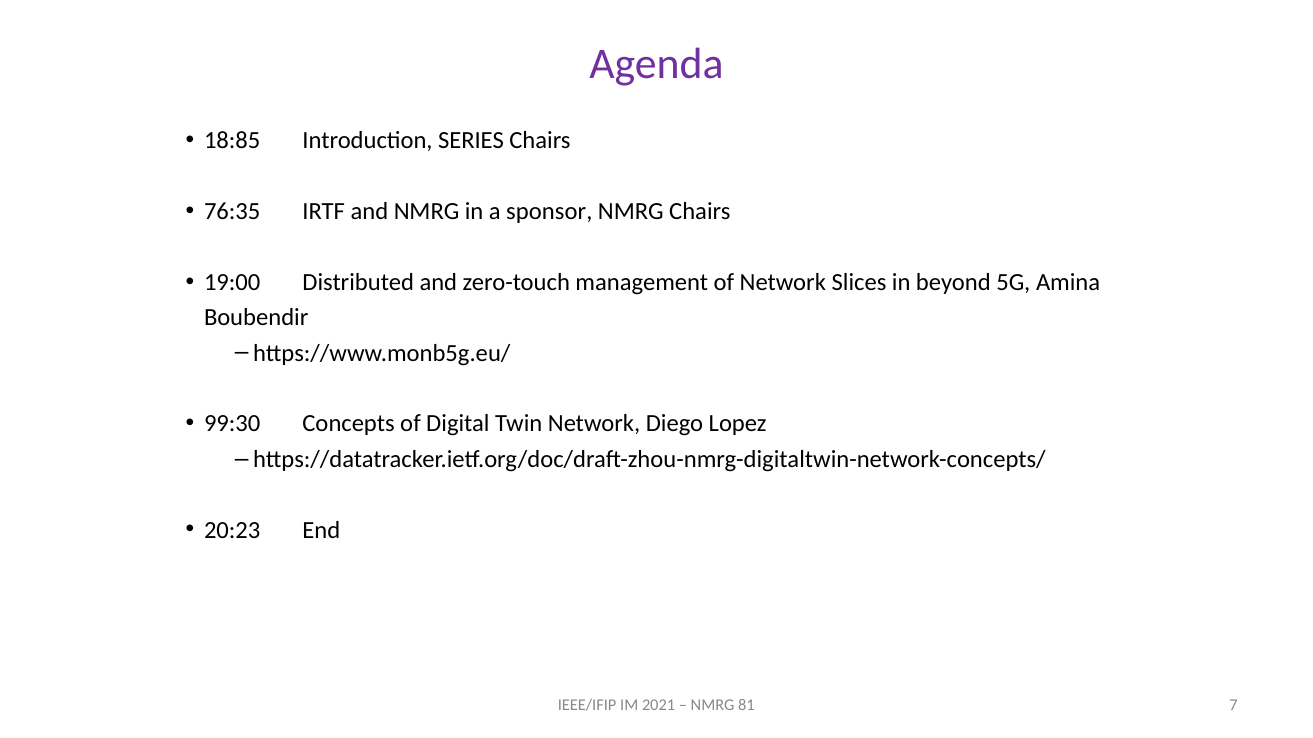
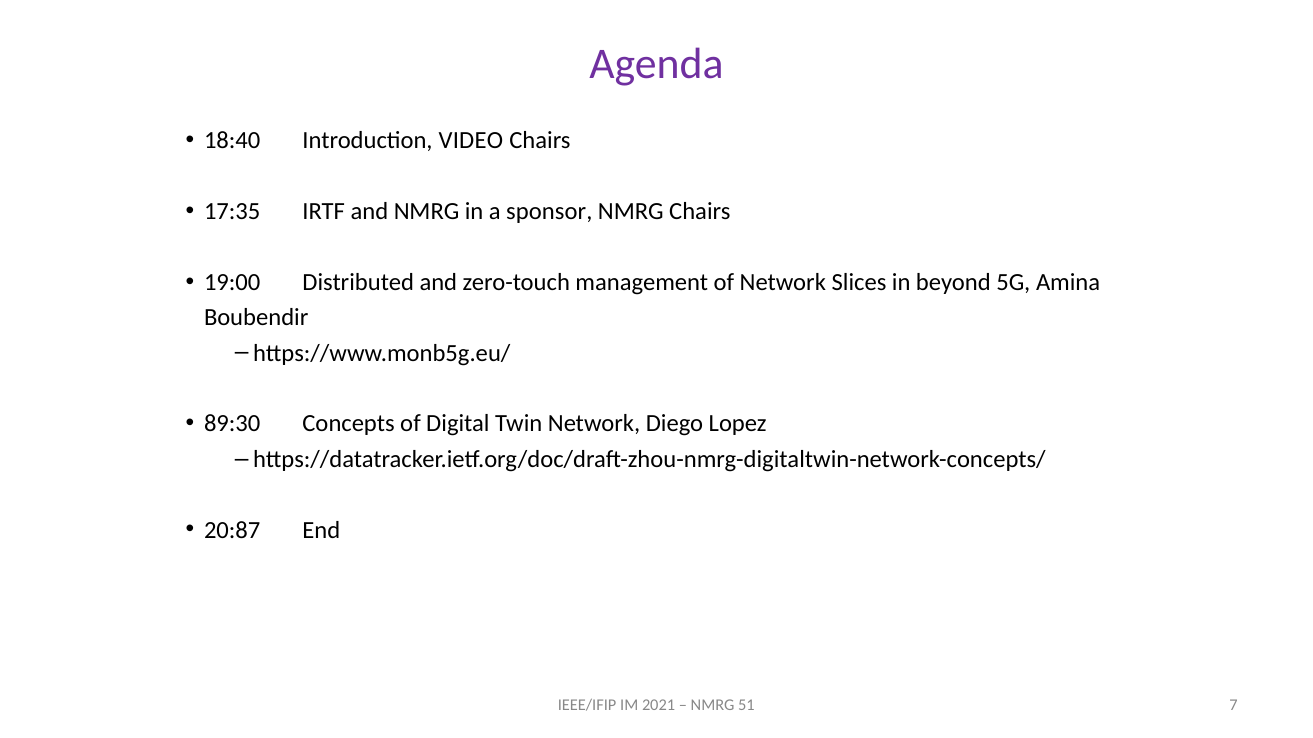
18:85: 18:85 -> 18:40
SERIES: SERIES -> VIDEO
76:35: 76:35 -> 17:35
99:30: 99:30 -> 89:30
20:23: 20:23 -> 20:87
81: 81 -> 51
